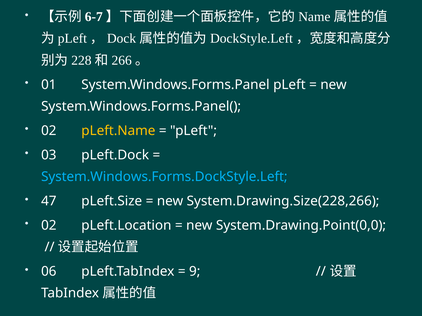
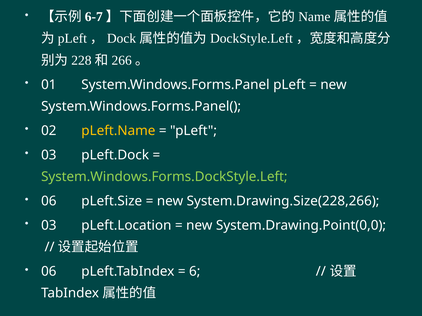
System.Windows.Forms.DockStyle.Left colour: light blue -> light green
47 at (49, 201): 47 -> 06
02 at (49, 226): 02 -> 03
9: 9 -> 6
